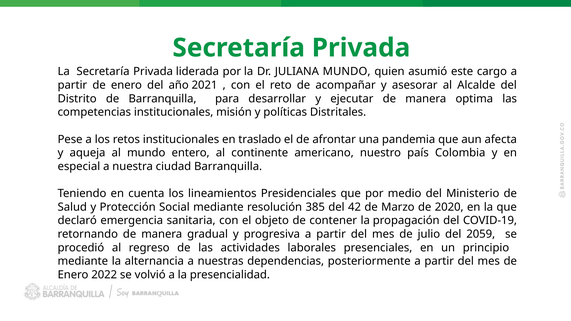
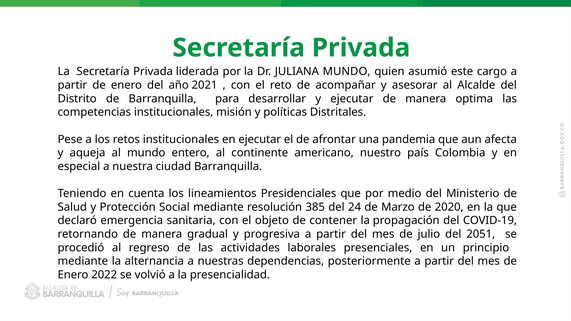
en traslado: traslado -> ejecutar
42: 42 -> 24
2059: 2059 -> 2051
